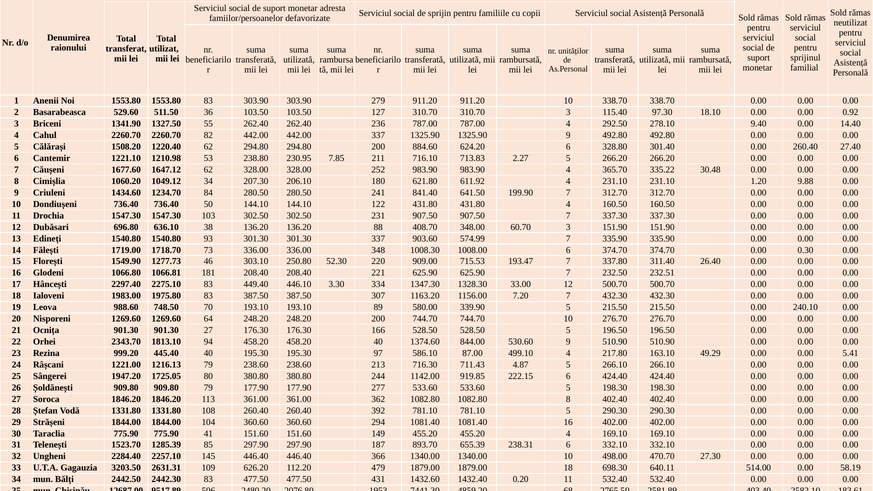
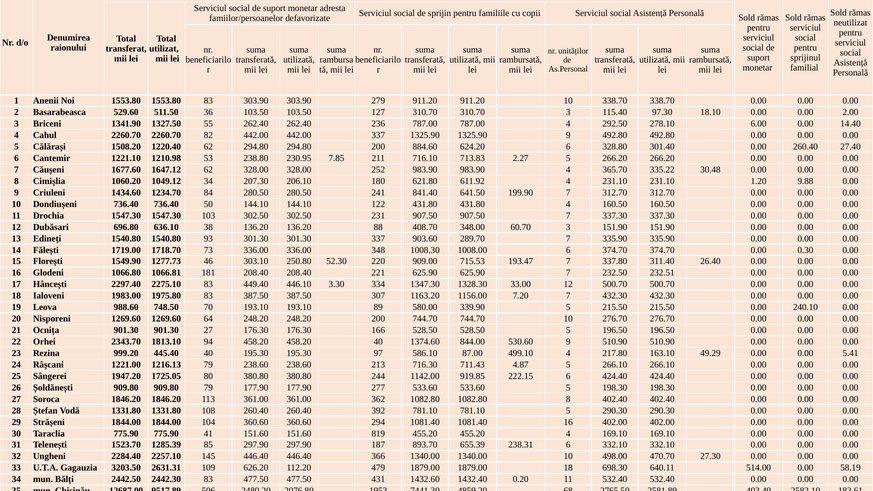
0.92: 0.92 -> 2.00
9.40: 9.40 -> 6.00
574.99: 574.99 -> 289.70
149: 149 -> 819
